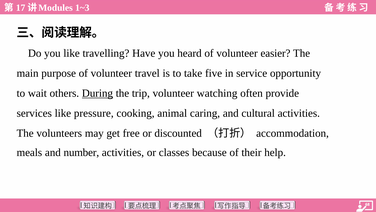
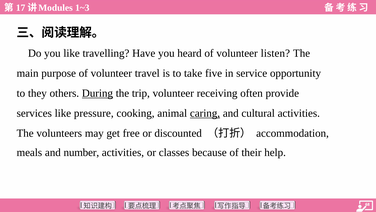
easier: easier -> listen
wait: wait -> they
watching: watching -> receiving
caring underline: none -> present
